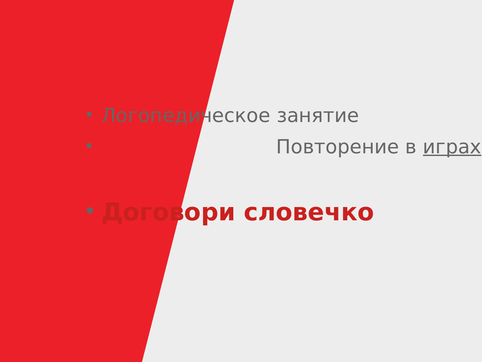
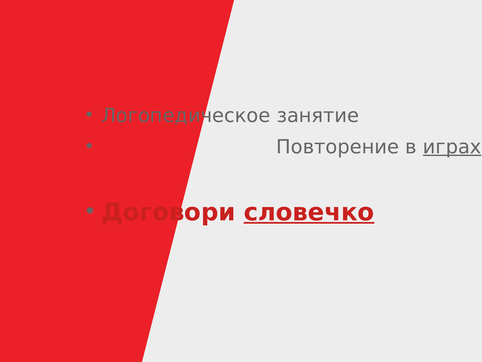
словечко underline: none -> present
